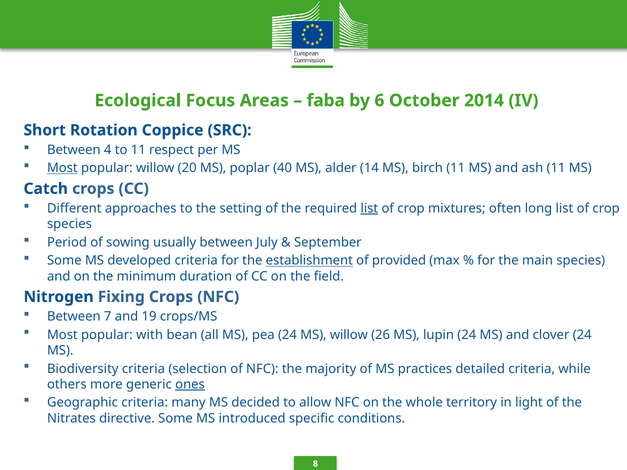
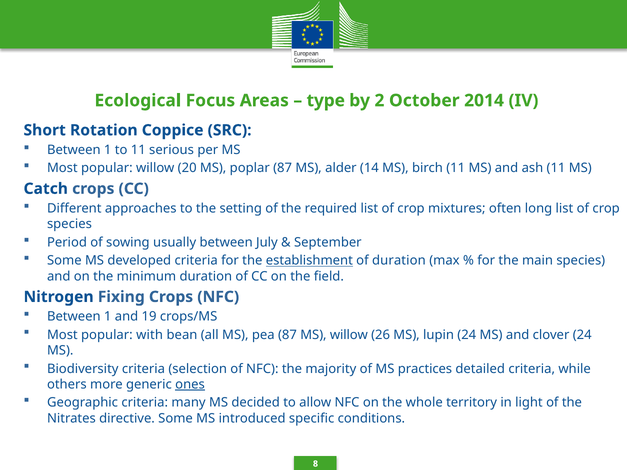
faba: faba -> type
6: 6 -> 2
4 at (108, 150): 4 -> 1
respect: respect -> serious
Most at (62, 168) underline: present -> none
poplar 40: 40 -> 87
list at (369, 208) underline: present -> none
of provided: provided -> duration
7 at (108, 317): 7 -> 1
pea 24: 24 -> 87
